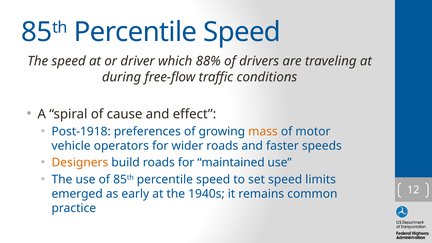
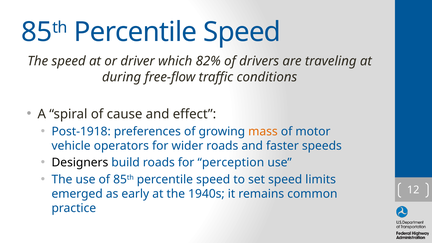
88%: 88% -> 82%
Designers colour: orange -> black
maintained: maintained -> perception
